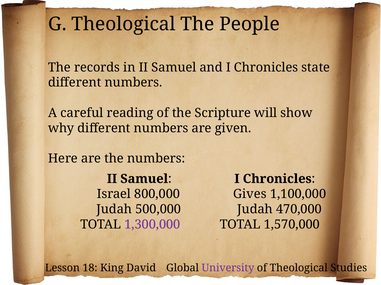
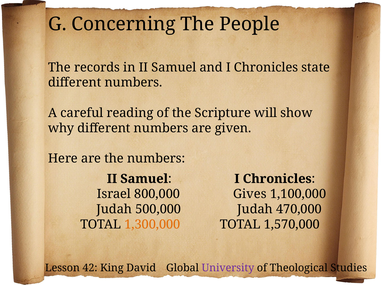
G Theological: Theological -> Concerning
1,300,000 colour: purple -> orange
18: 18 -> 42
